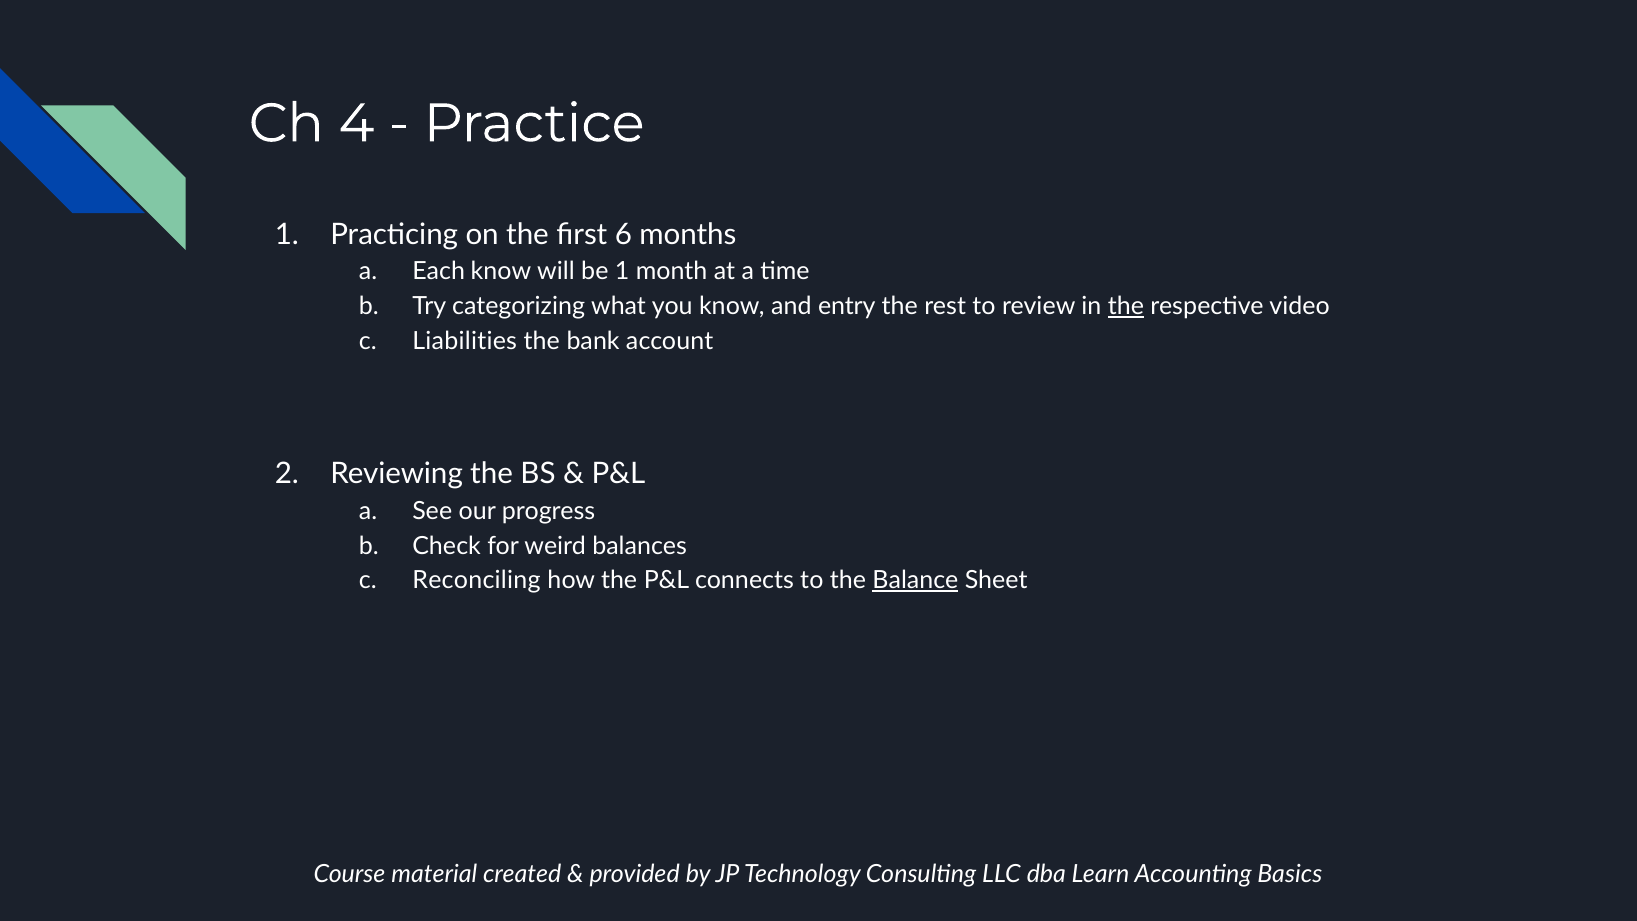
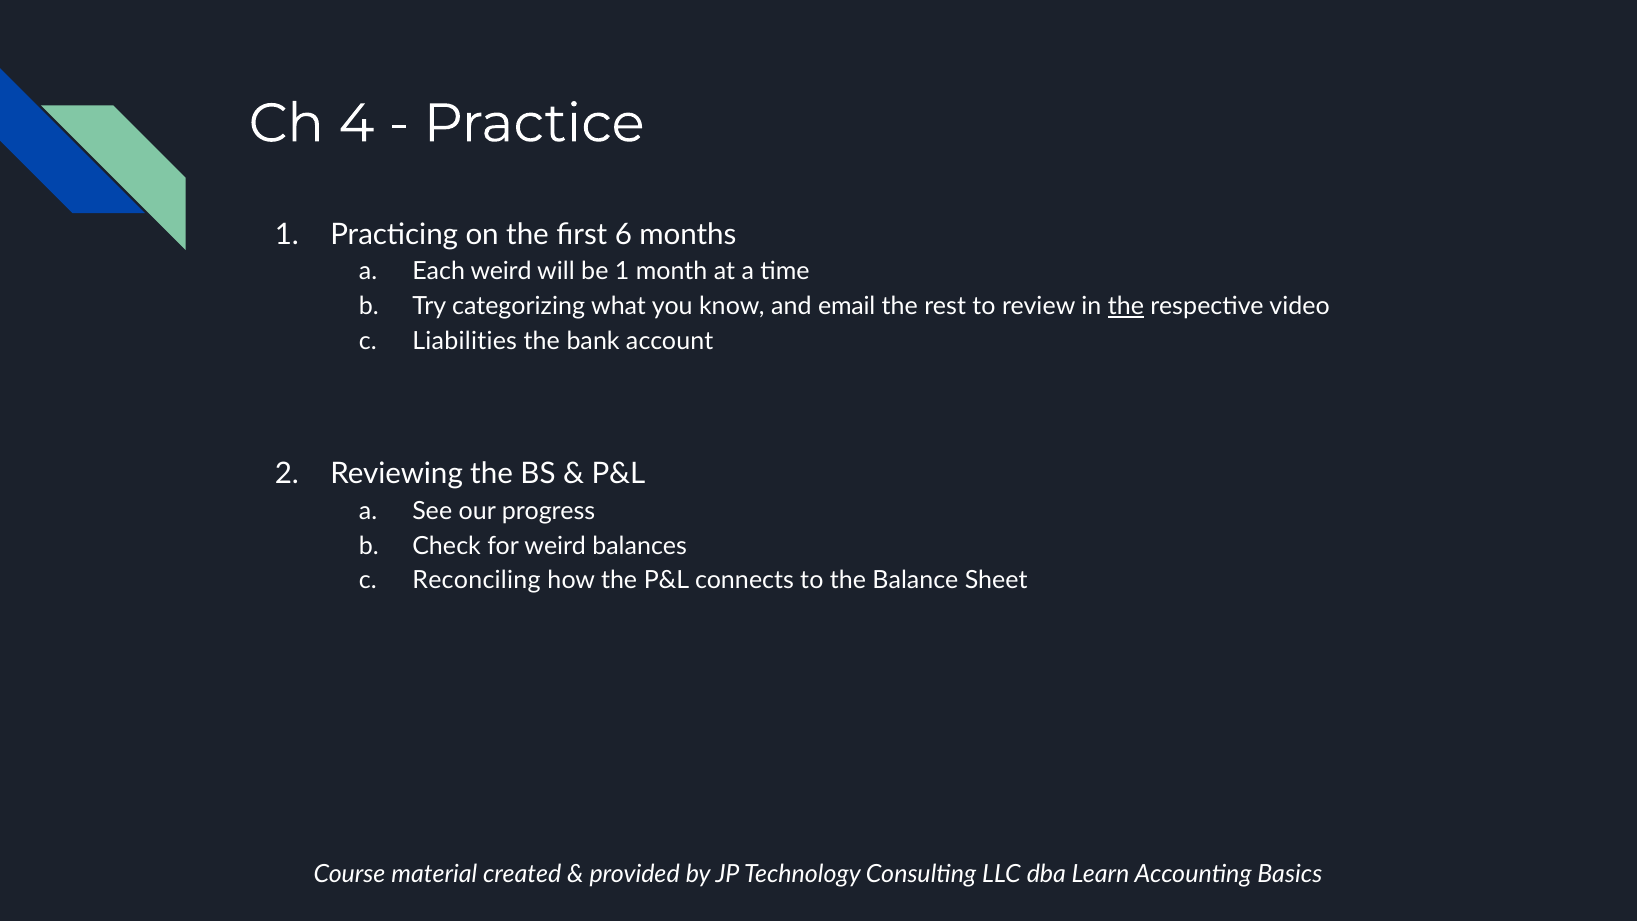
Each know: know -> weird
entry: entry -> email
Balance underline: present -> none
